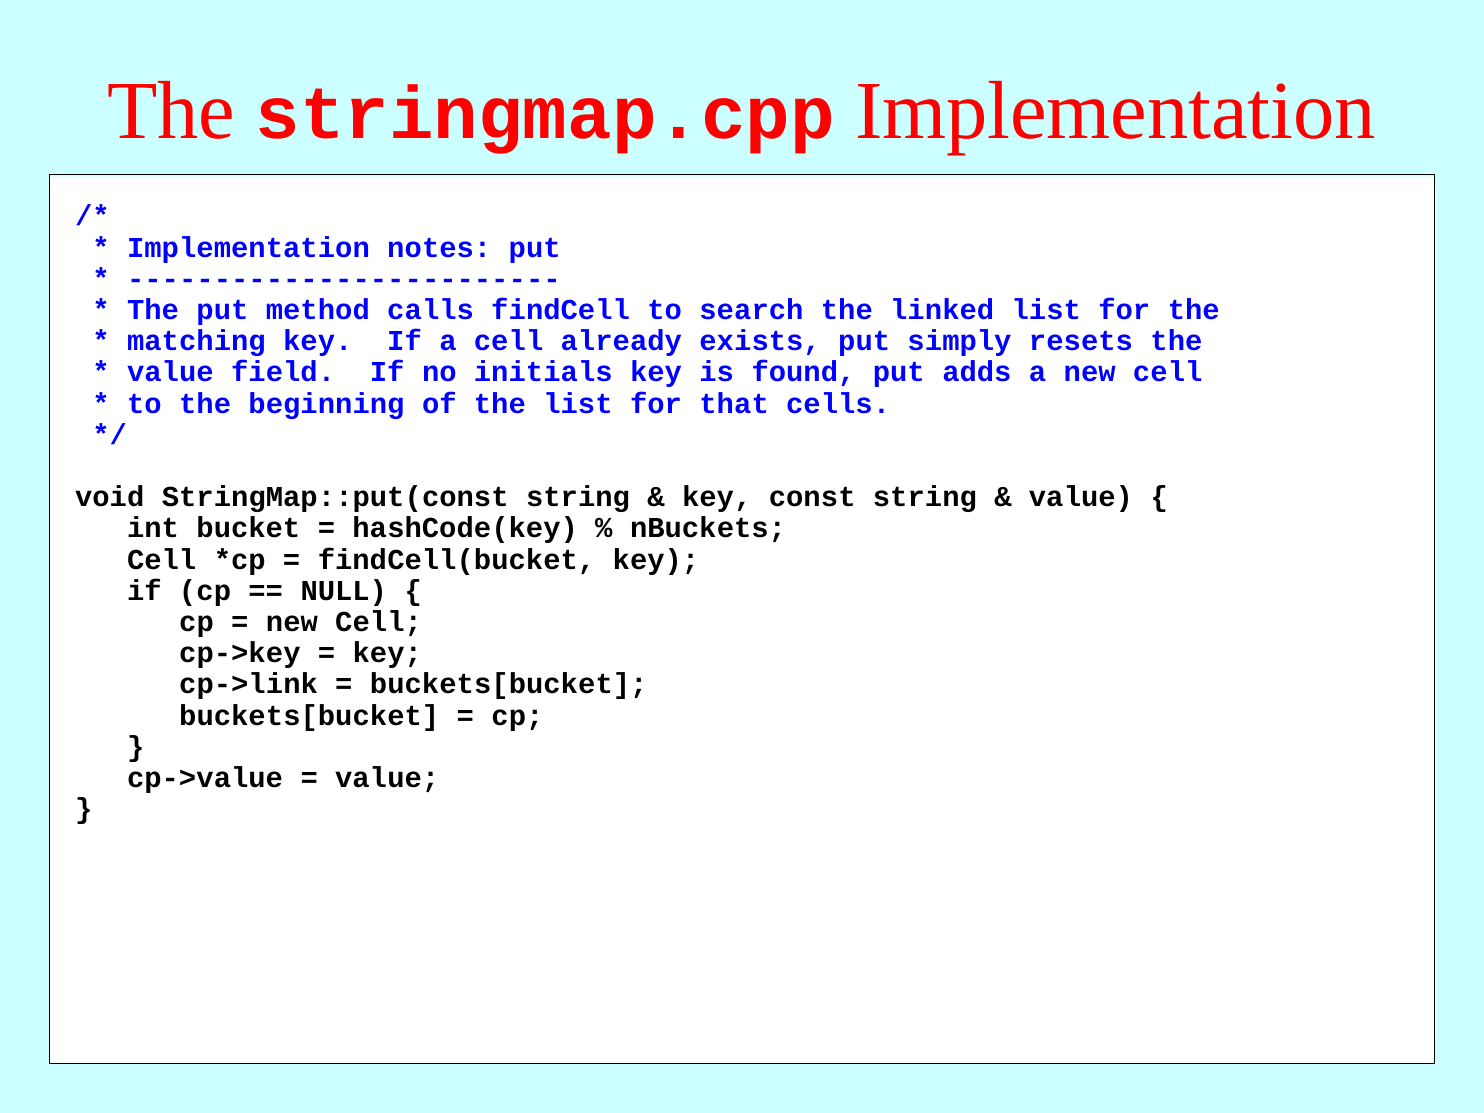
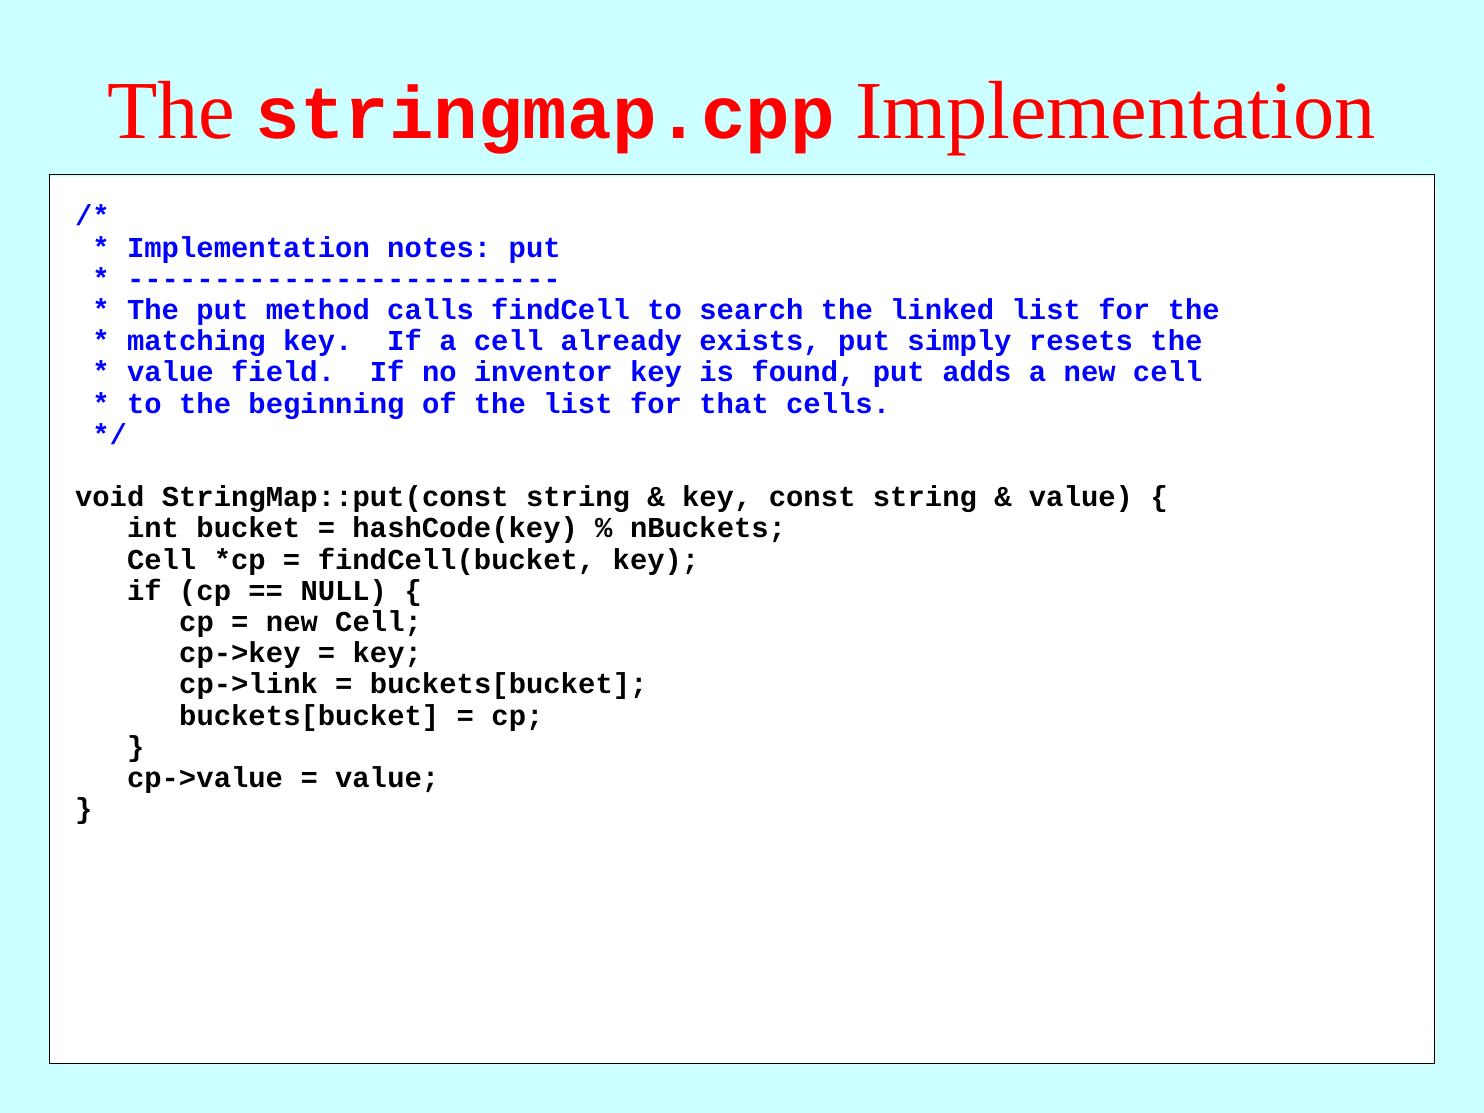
initials: initials -> inventor
